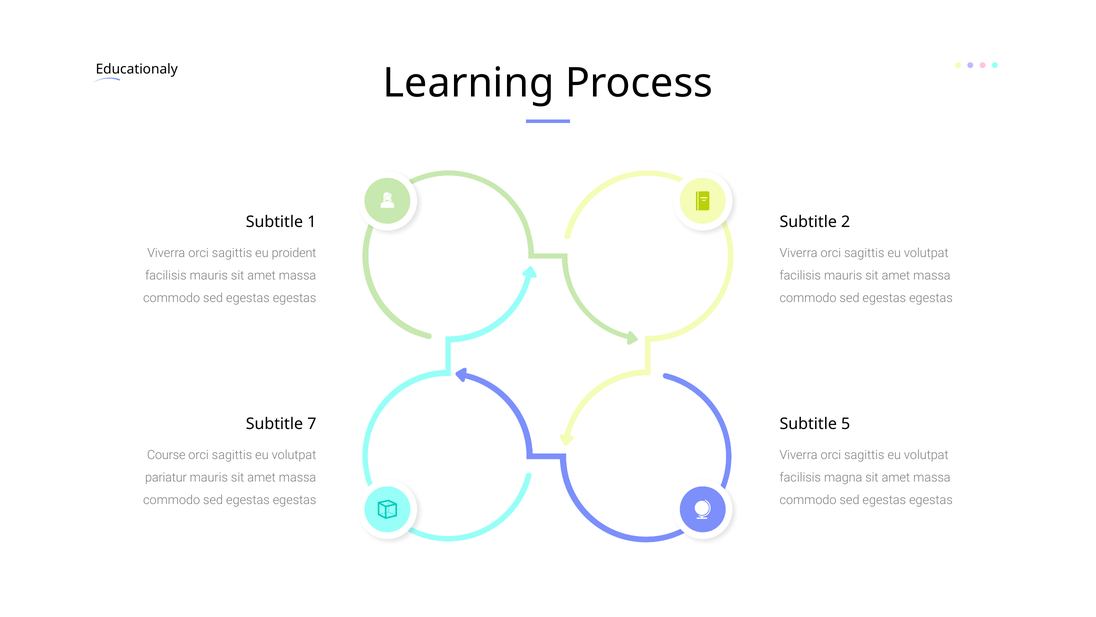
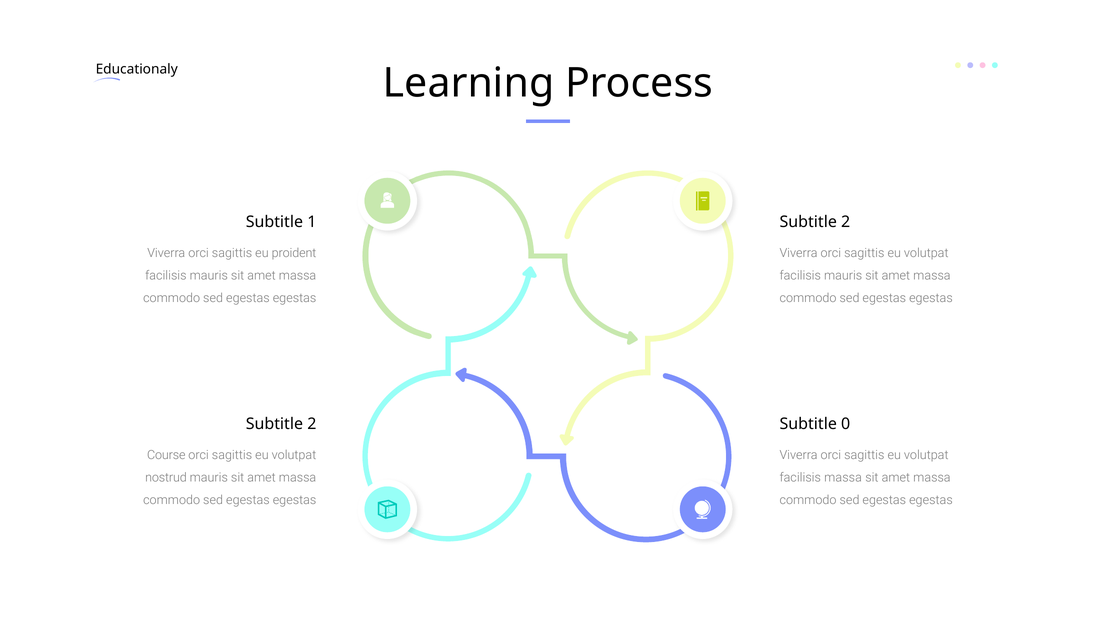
7 at (312, 424): 7 -> 2
5: 5 -> 0
pariatur: pariatur -> nostrud
facilisis magna: magna -> massa
